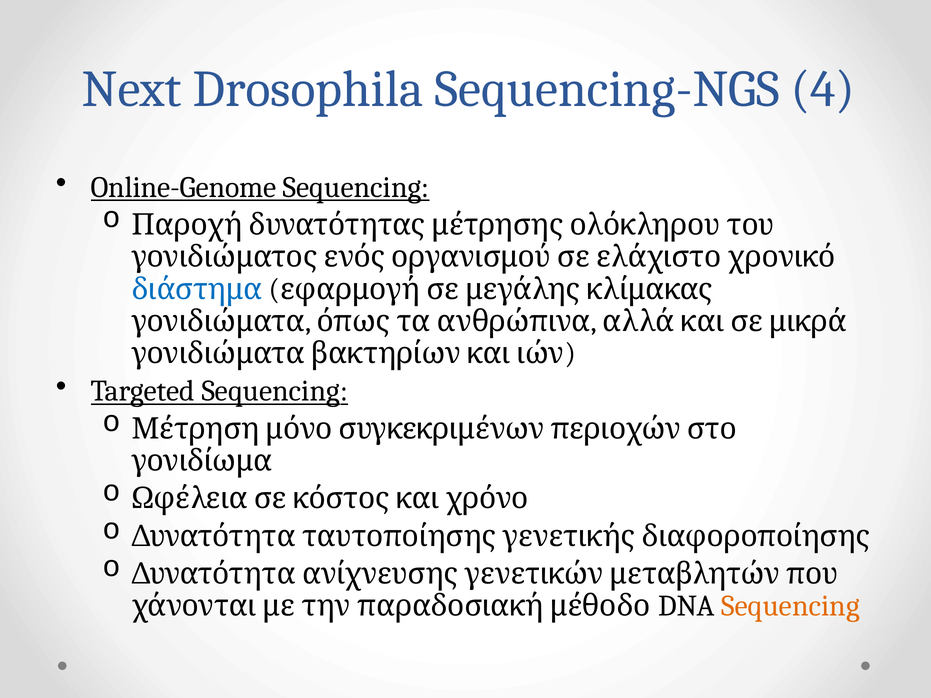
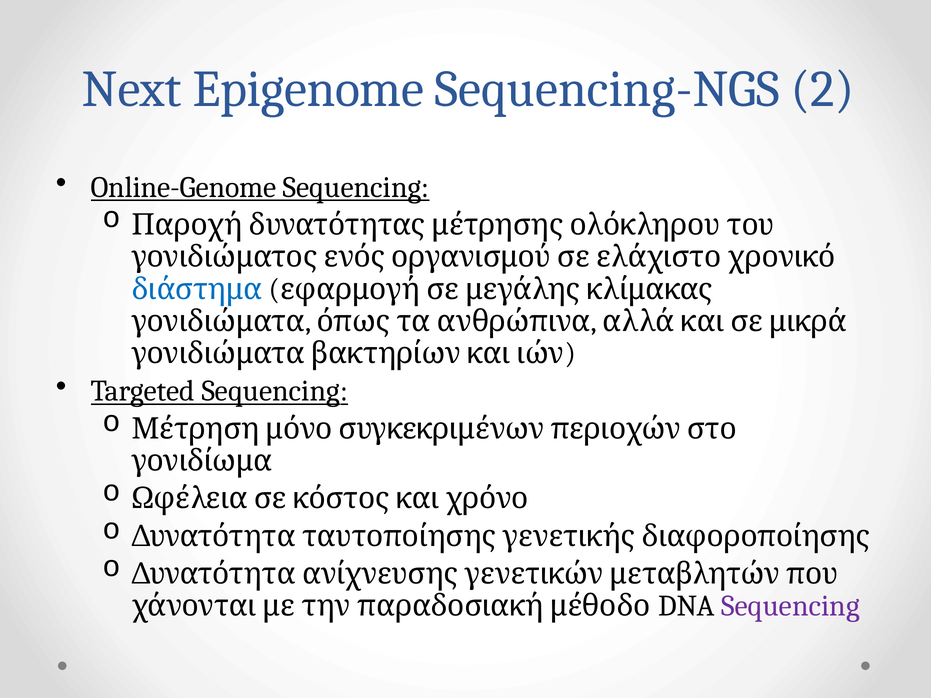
Drosophila: Drosophila -> Epigenome
4: 4 -> 2
Sequencing at (790, 606) colour: orange -> purple
